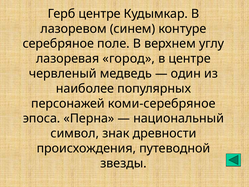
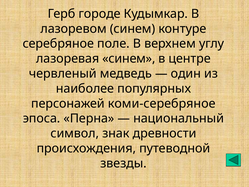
Герб центре: центре -> городе
лазоревая город: город -> синем
